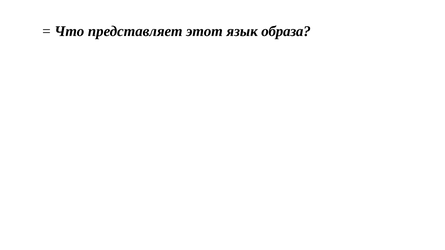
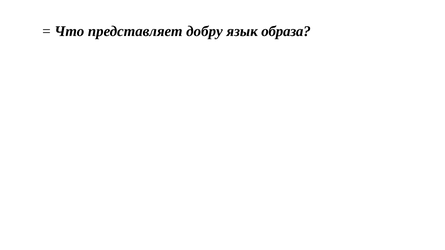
этот: этот -> добру
